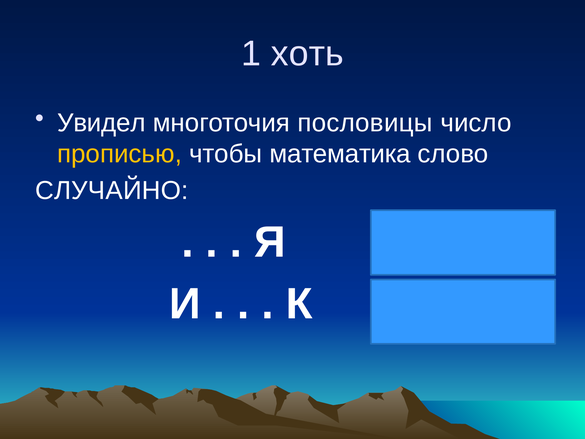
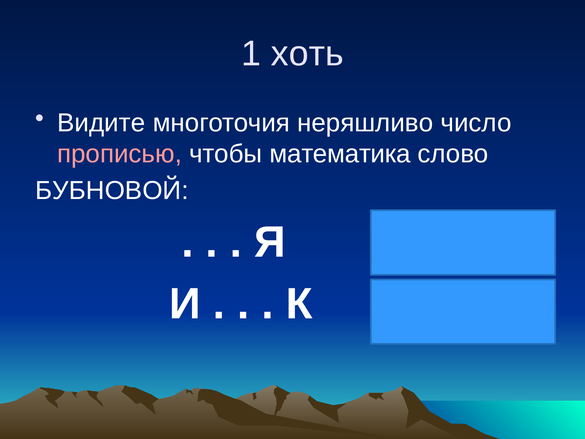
Увидел: Увидел -> Видите
пословицы: пословицы -> неряшливо
прописью colour: yellow -> pink
СЛУЧАЙНО: СЛУЧАЙНО -> БУБНОВОЙ
